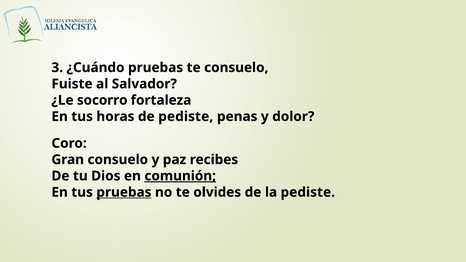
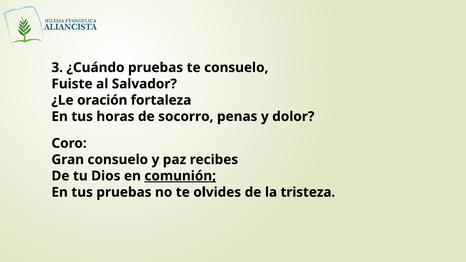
socorro: socorro -> oración
de pediste: pediste -> socorro
pruebas at (124, 192) underline: present -> none
la pediste: pediste -> tristeza
